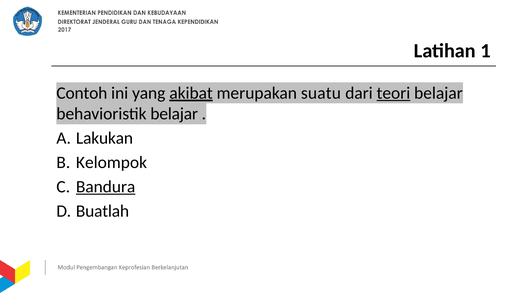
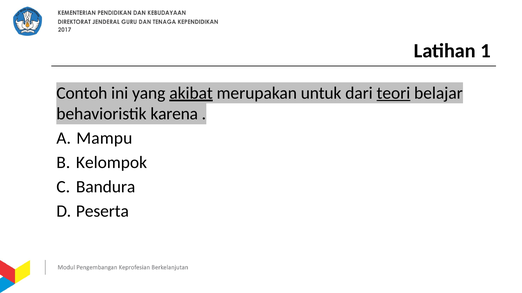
suatu: suatu -> untuk
behavioristik belajar: belajar -> karena
Lakukan: Lakukan -> Mampu
Bandura underline: present -> none
Buatlah: Buatlah -> Peserta
